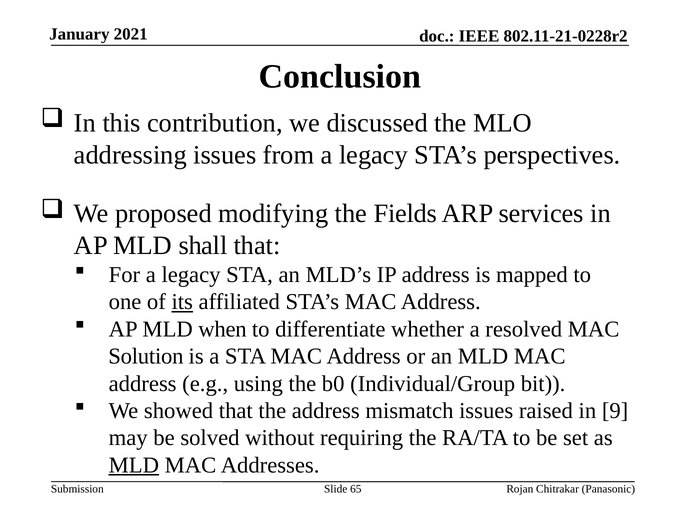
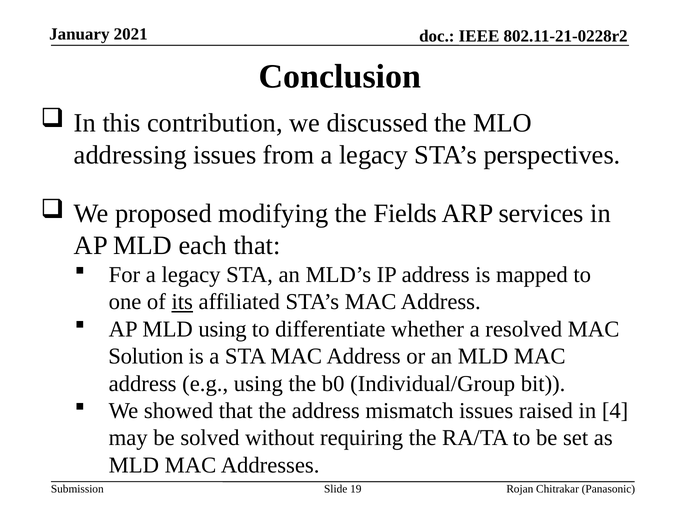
shall: shall -> each
MLD when: when -> using
9: 9 -> 4
MLD at (134, 465) underline: present -> none
65: 65 -> 19
